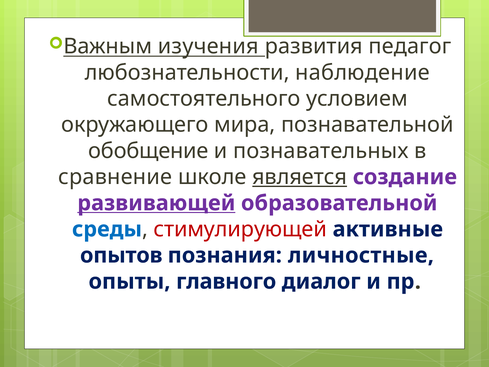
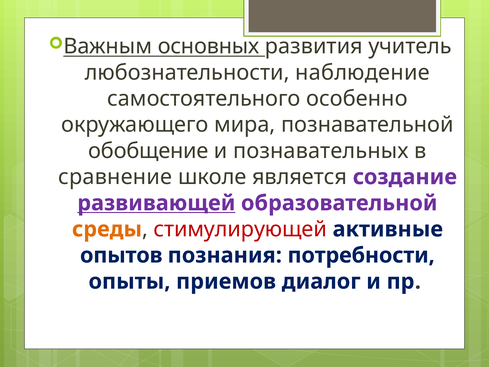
изучения: изучения -> основных
педагог: педагог -> учитель
условием: условием -> особенно
является underline: present -> none
среды colour: blue -> orange
личностные: личностные -> потребности
главного: главного -> приемов
